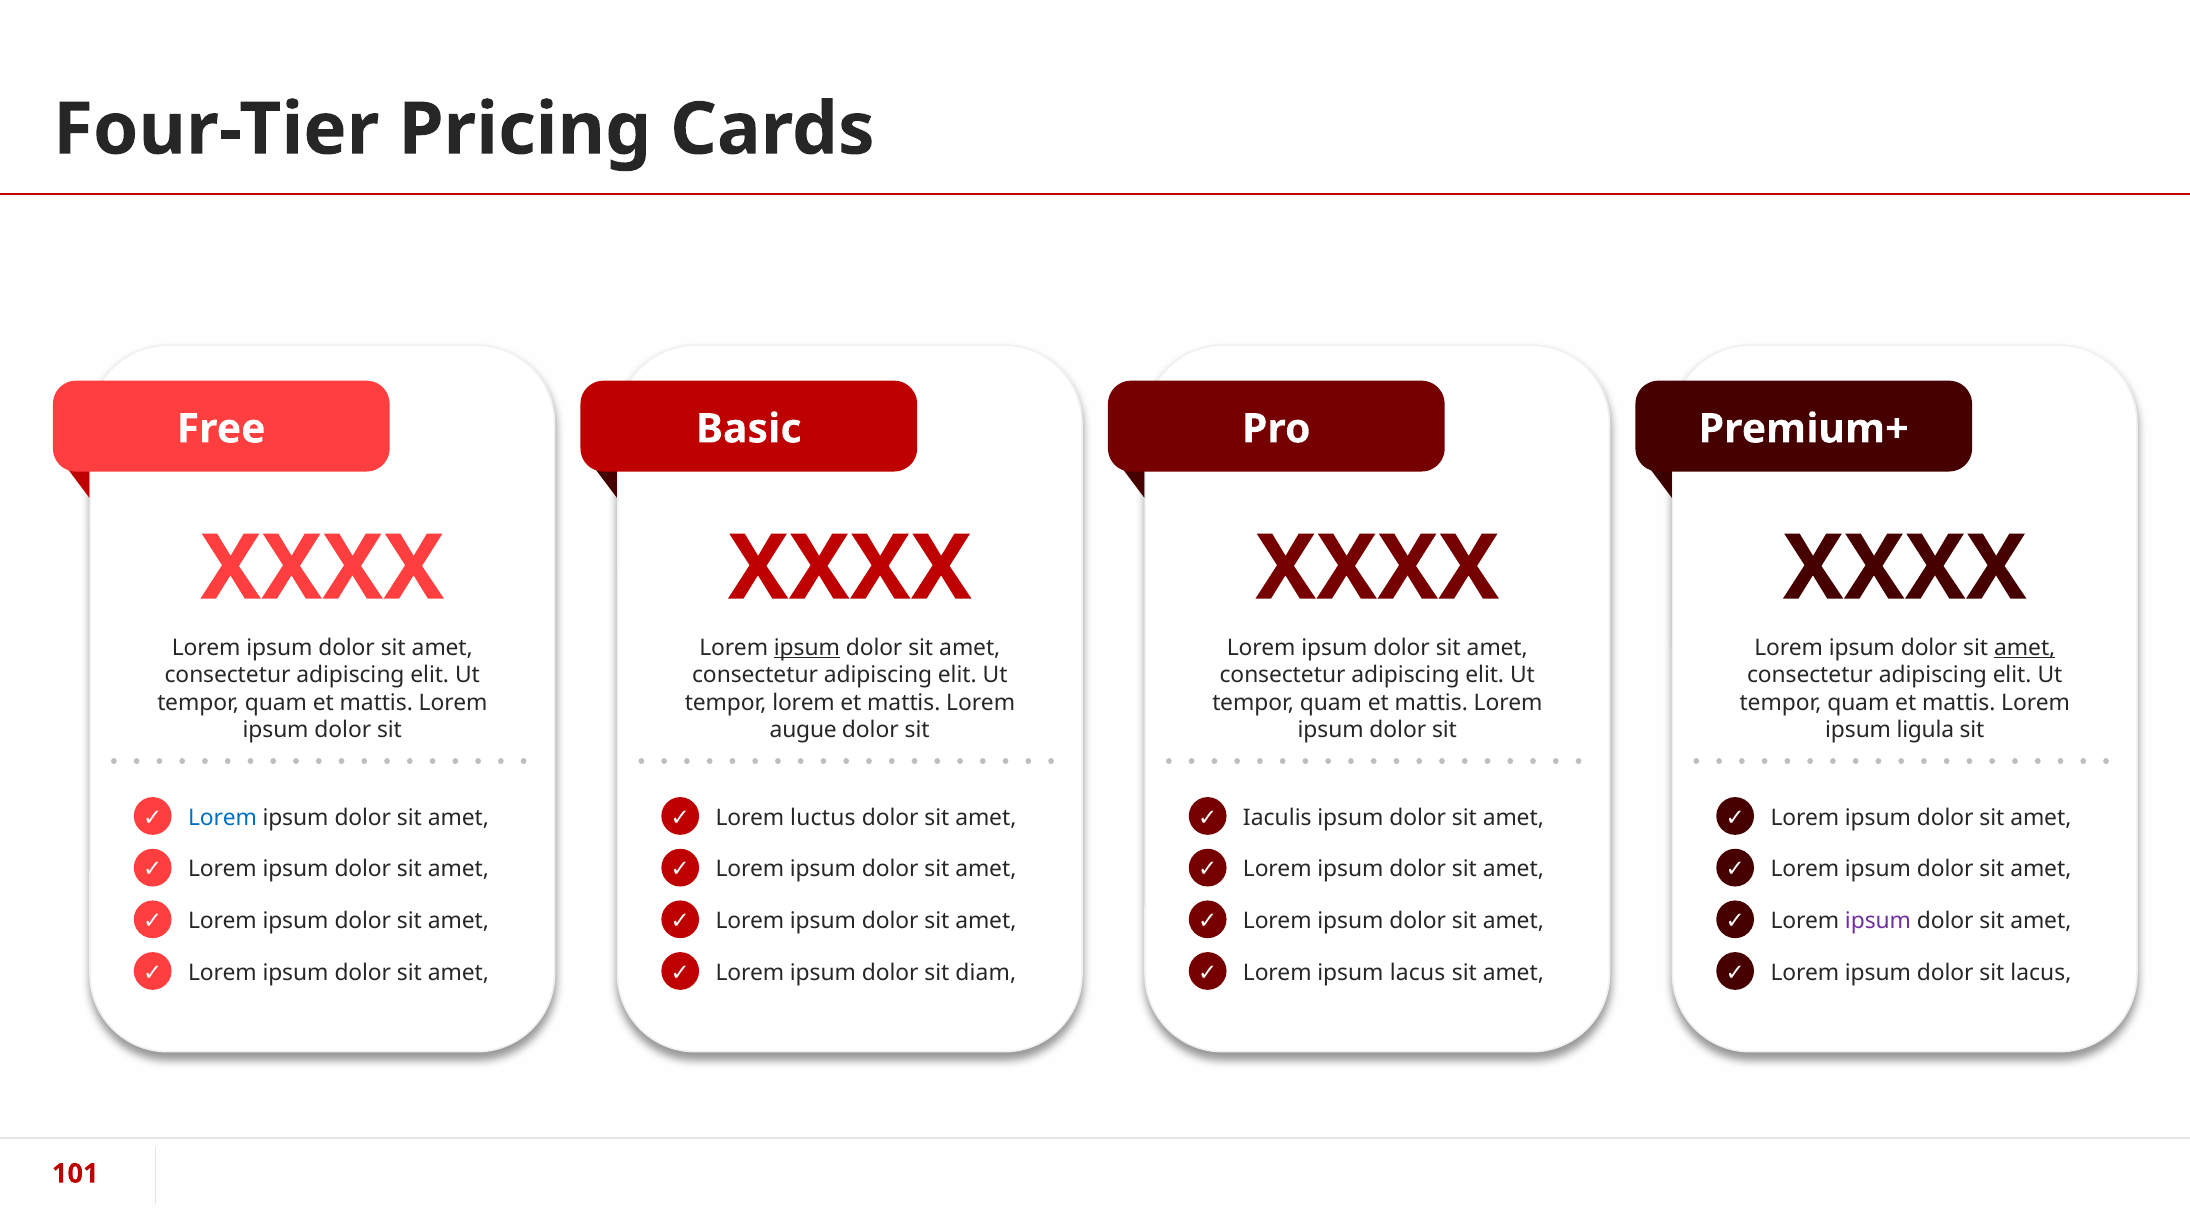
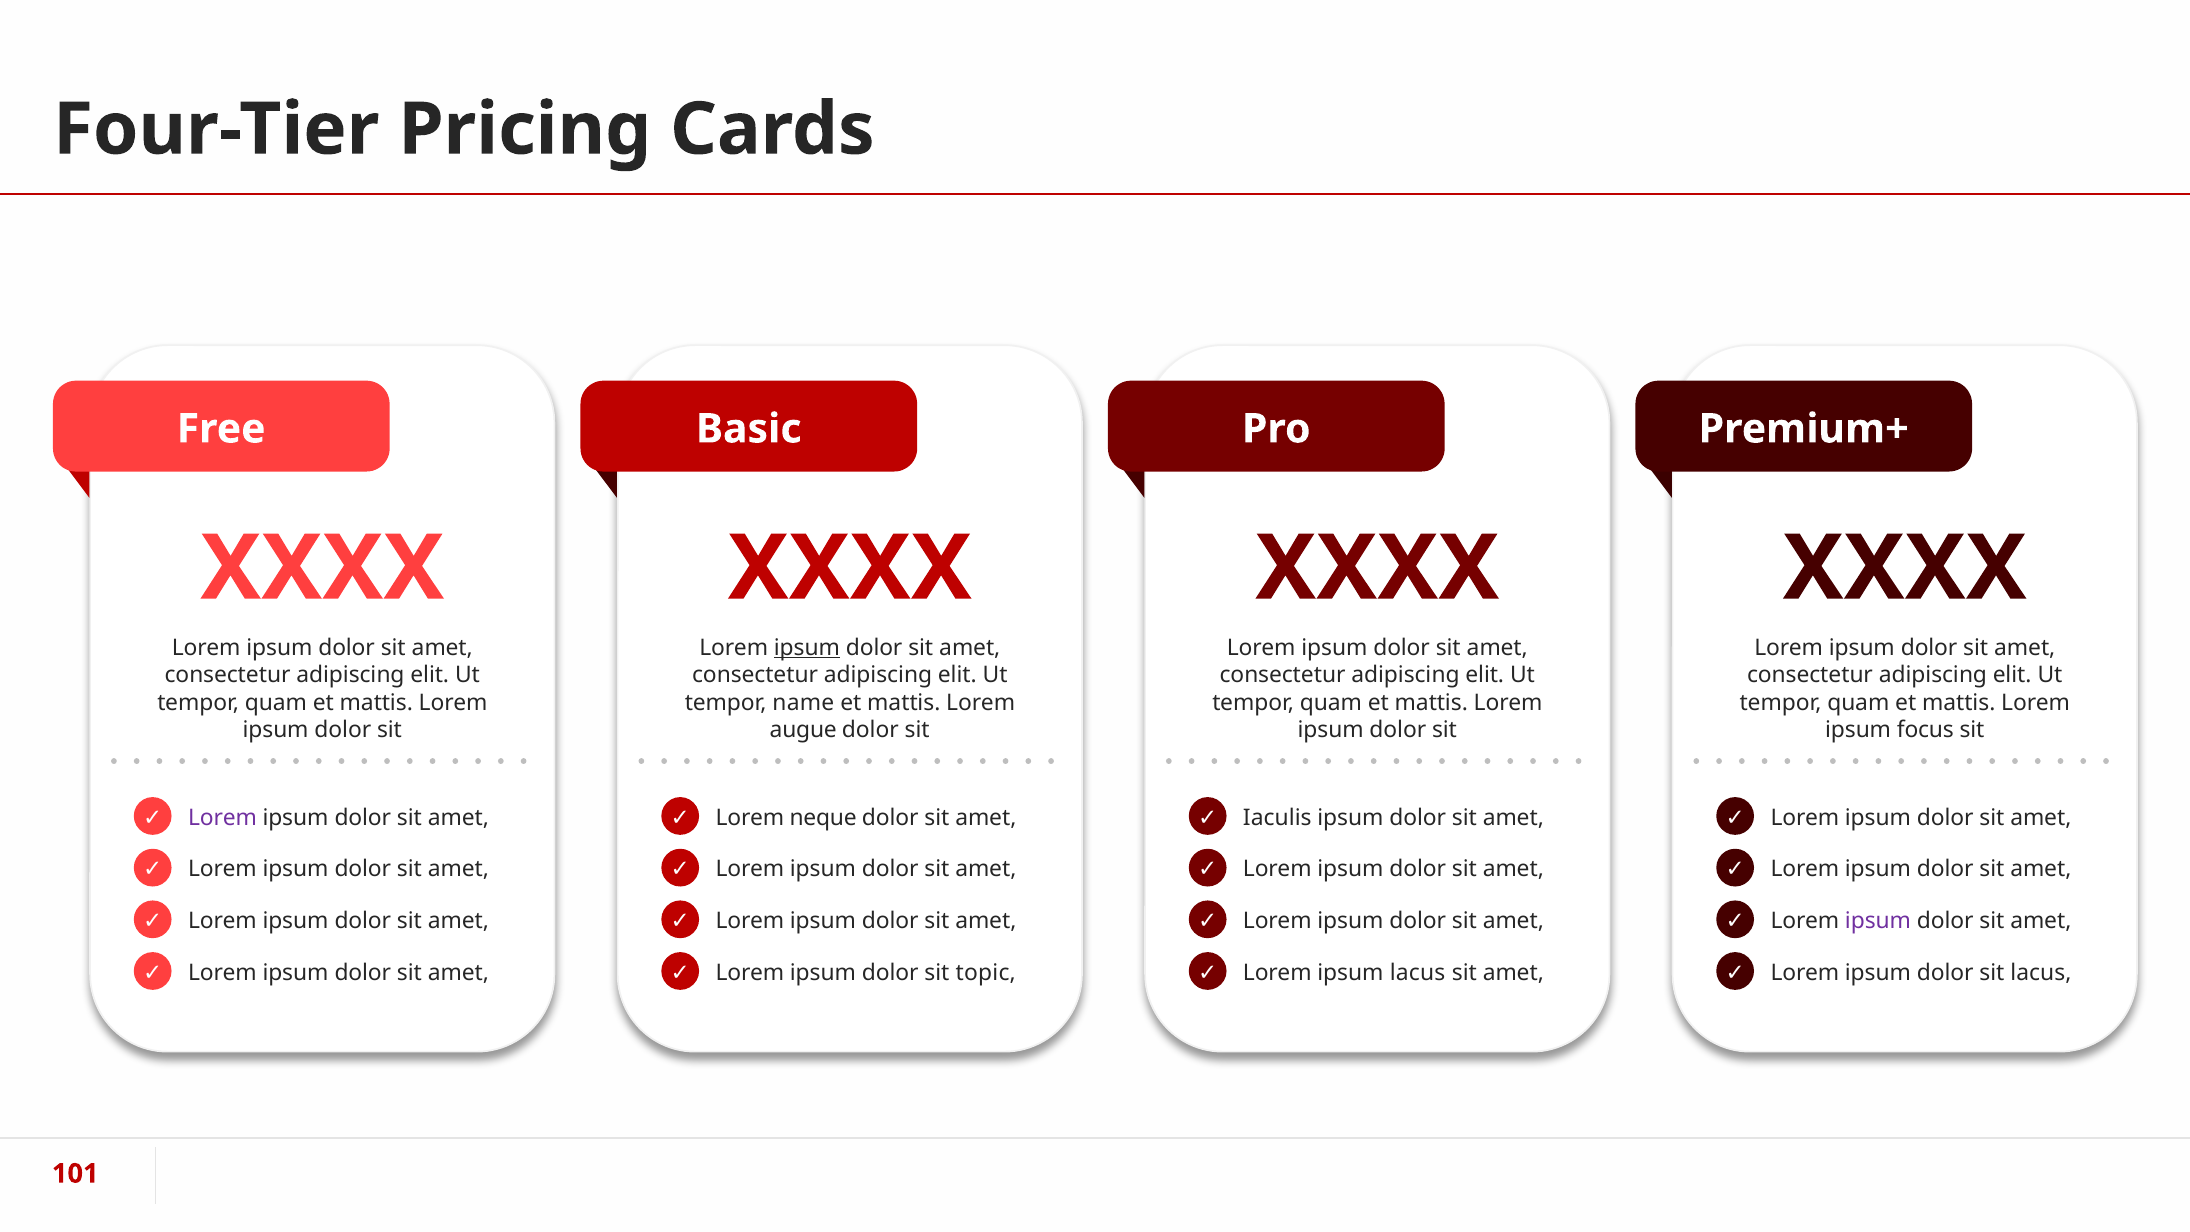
amet at (2025, 648) underline: present -> none
tempor lorem: lorem -> name
ligula: ligula -> focus
Lorem at (222, 817) colour: blue -> purple
luctus: luctus -> neque
diam: diam -> topic
